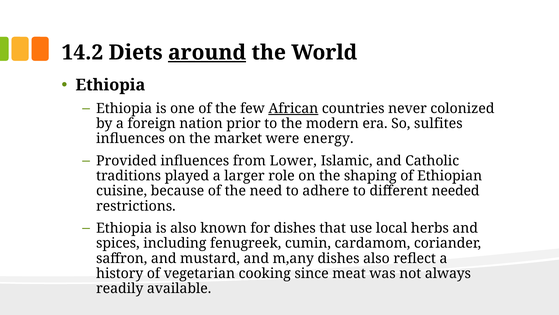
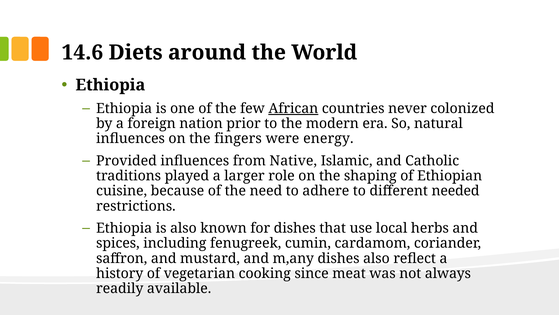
14.2: 14.2 -> 14.6
around underline: present -> none
sulfites: sulfites -> natural
market: market -> fingers
Lower: Lower -> Native
